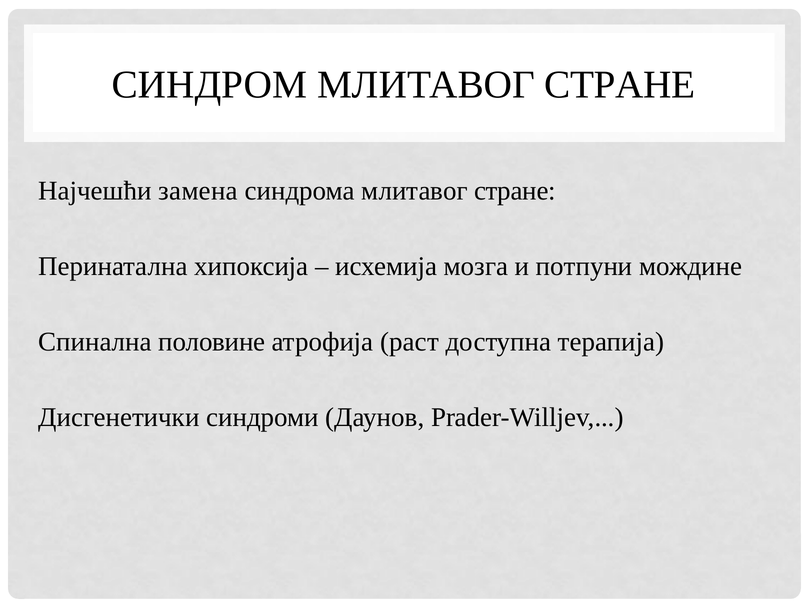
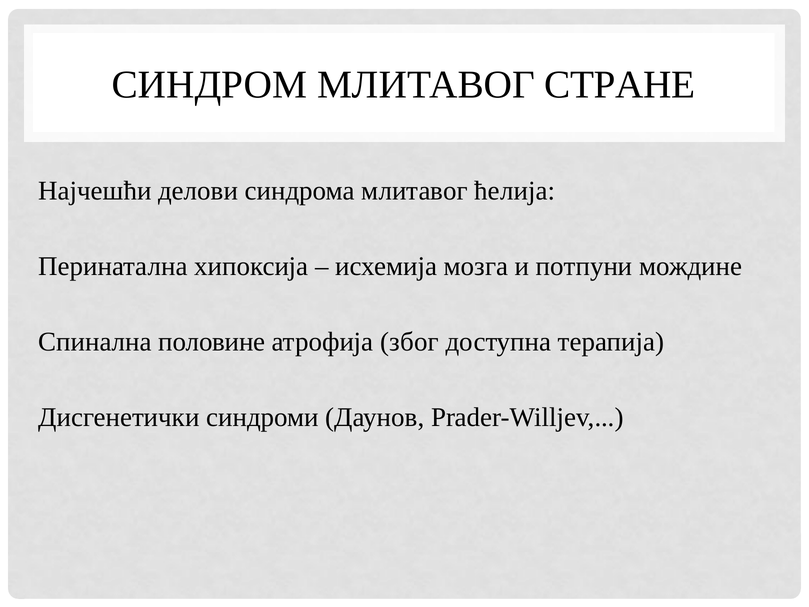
замена: замена -> делови
синдрома млитавог стране: стране -> ћелија
раст: раст -> због
